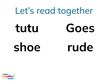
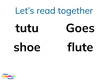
rude: rude -> flute
